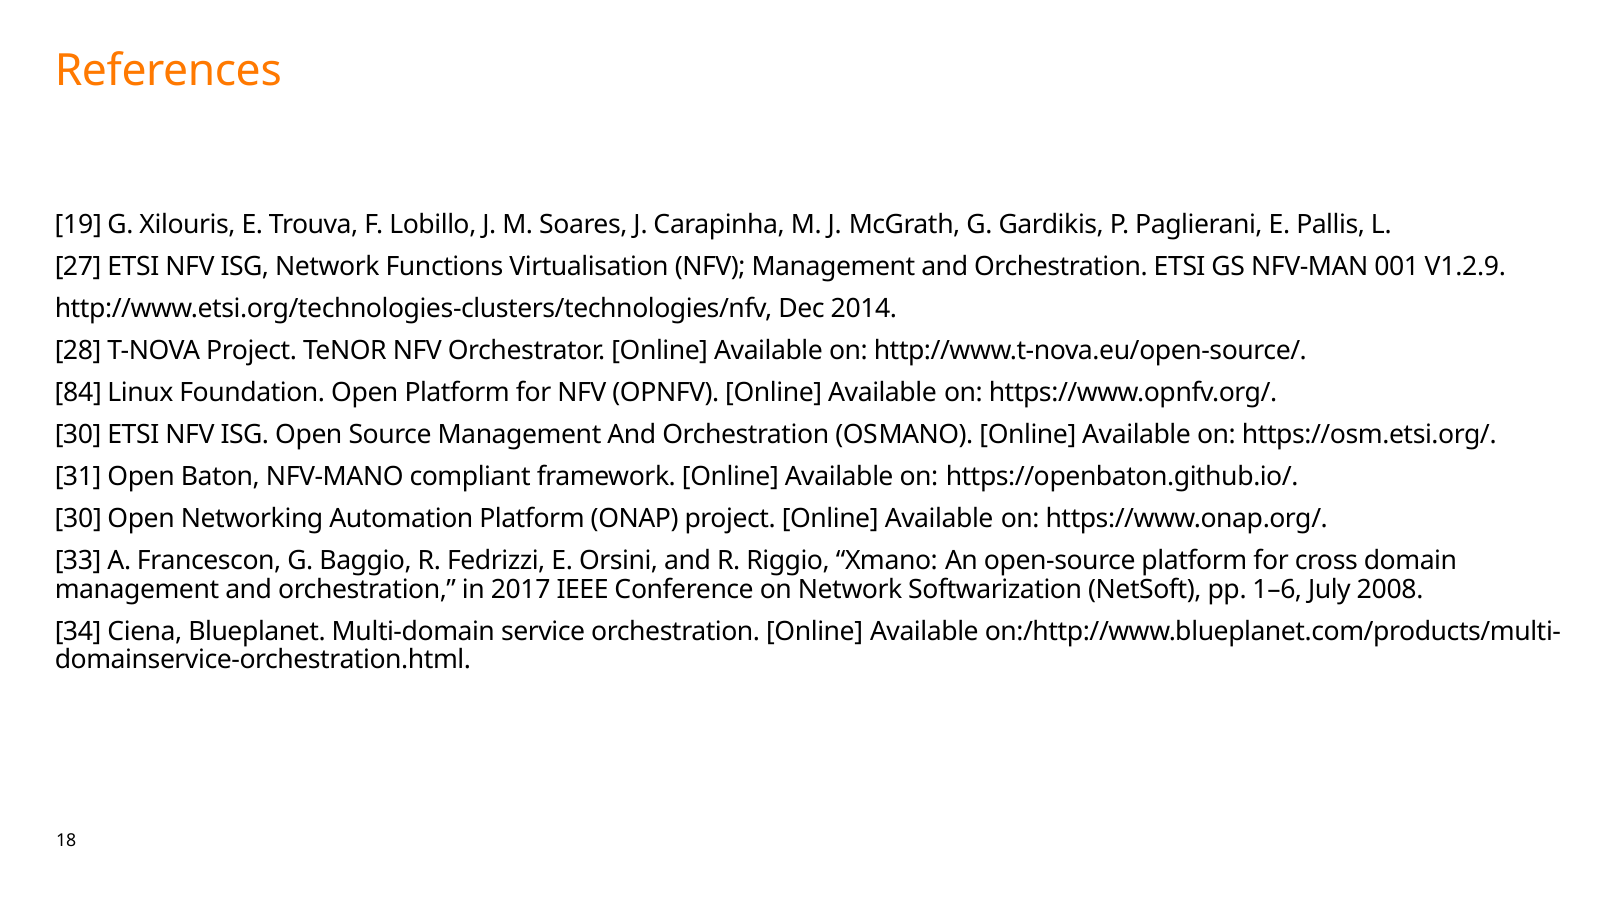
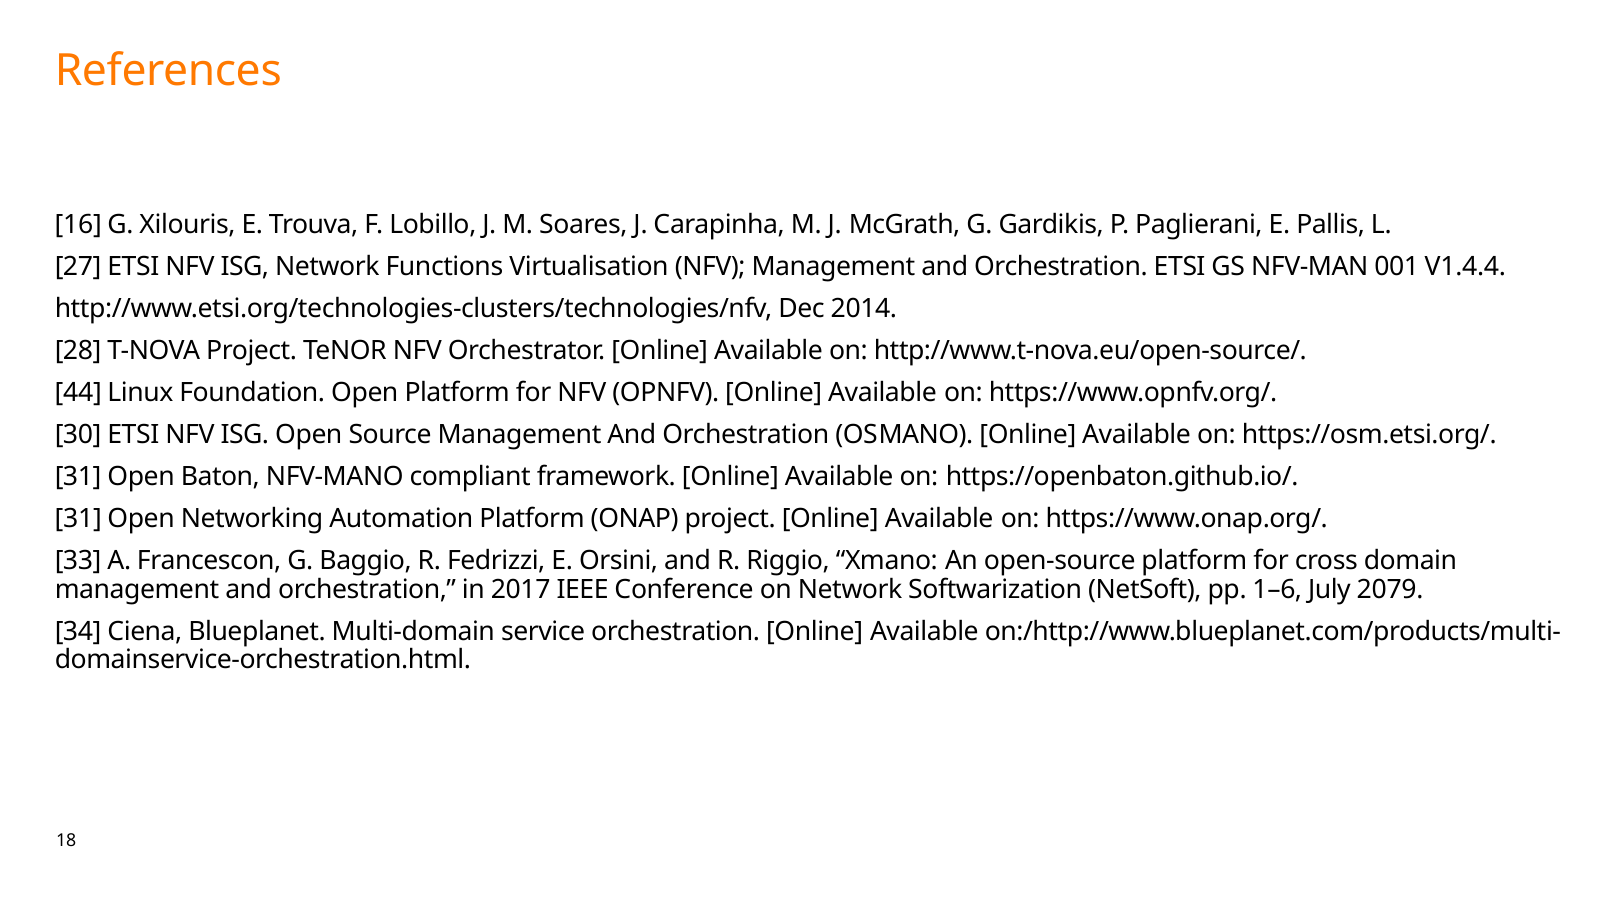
19: 19 -> 16
V1.2.9: V1.2.9 -> V1.4.4
84: 84 -> 44
30 at (78, 519): 30 -> 31
2008: 2008 -> 2079
